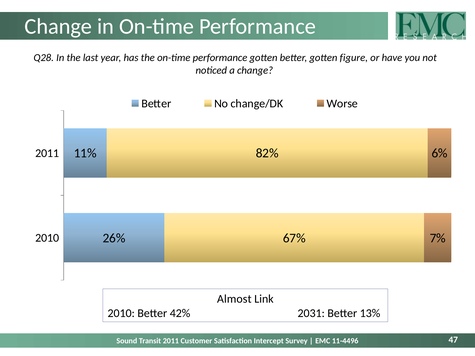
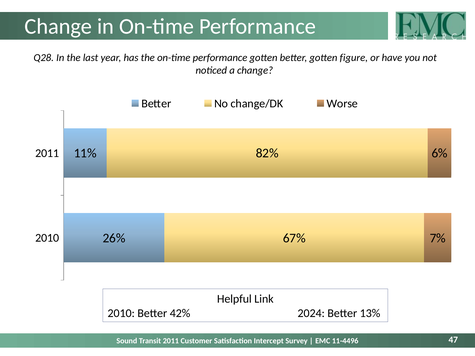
Almost: Almost -> Helpful
2031: 2031 -> 2024
